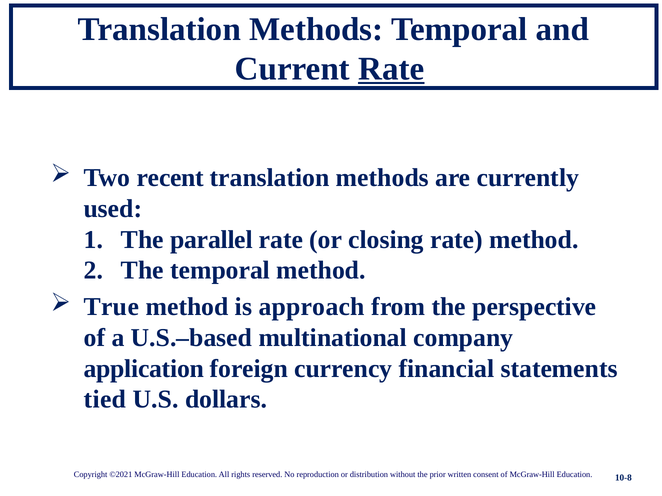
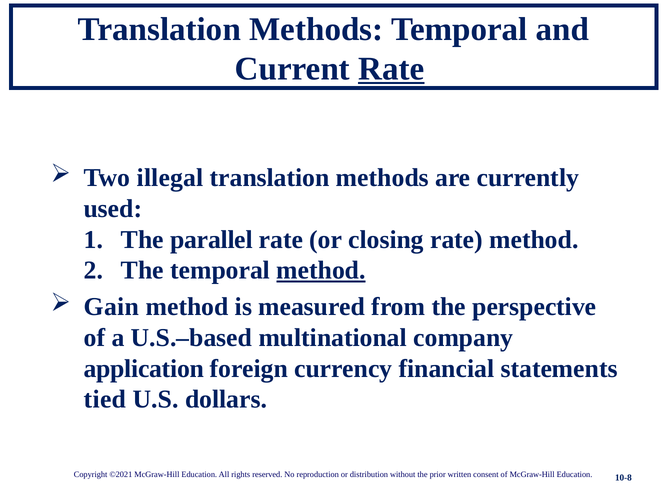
recent: recent -> illegal
method at (321, 271) underline: none -> present
True: True -> Gain
approach: approach -> measured
